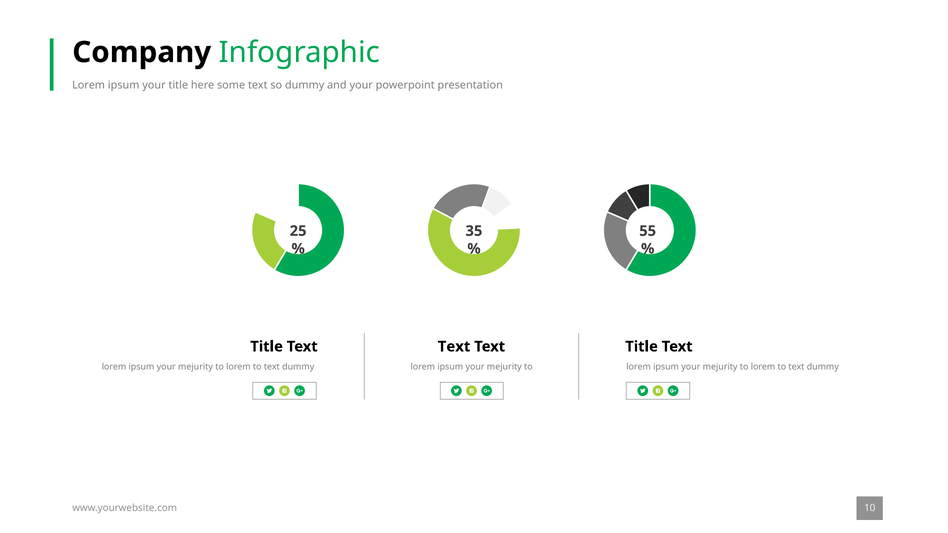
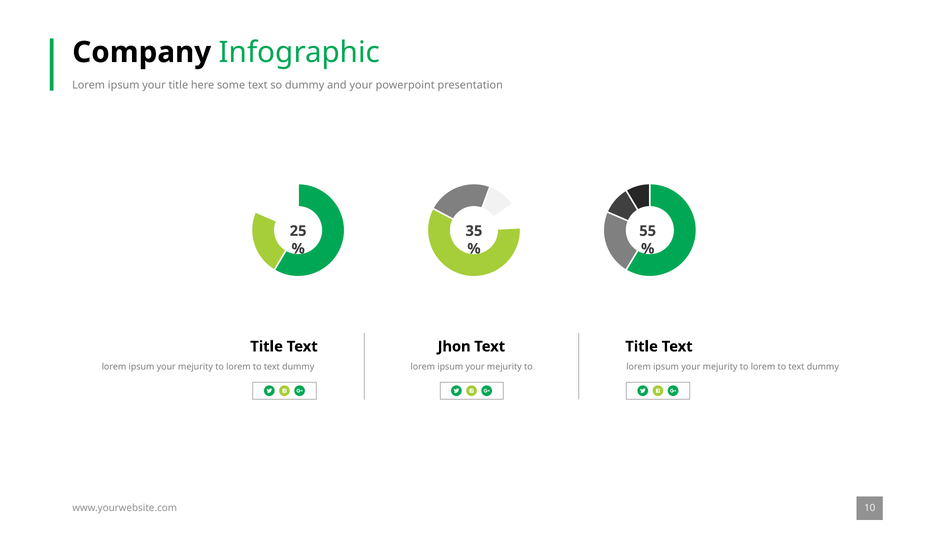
Text at (454, 347): Text -> Jhon
